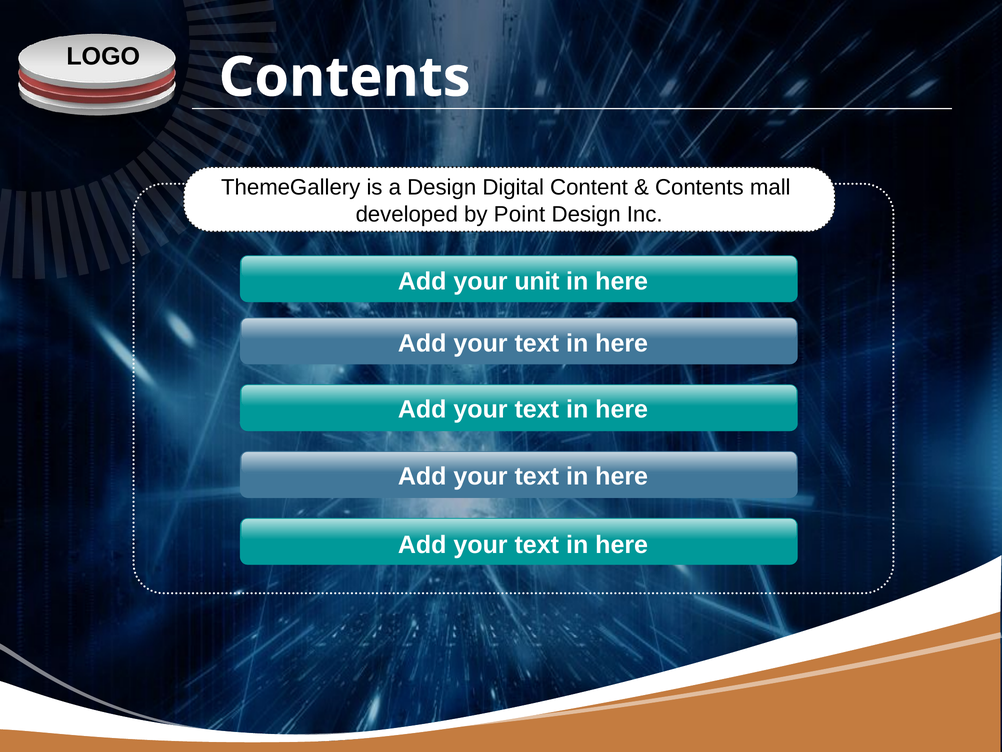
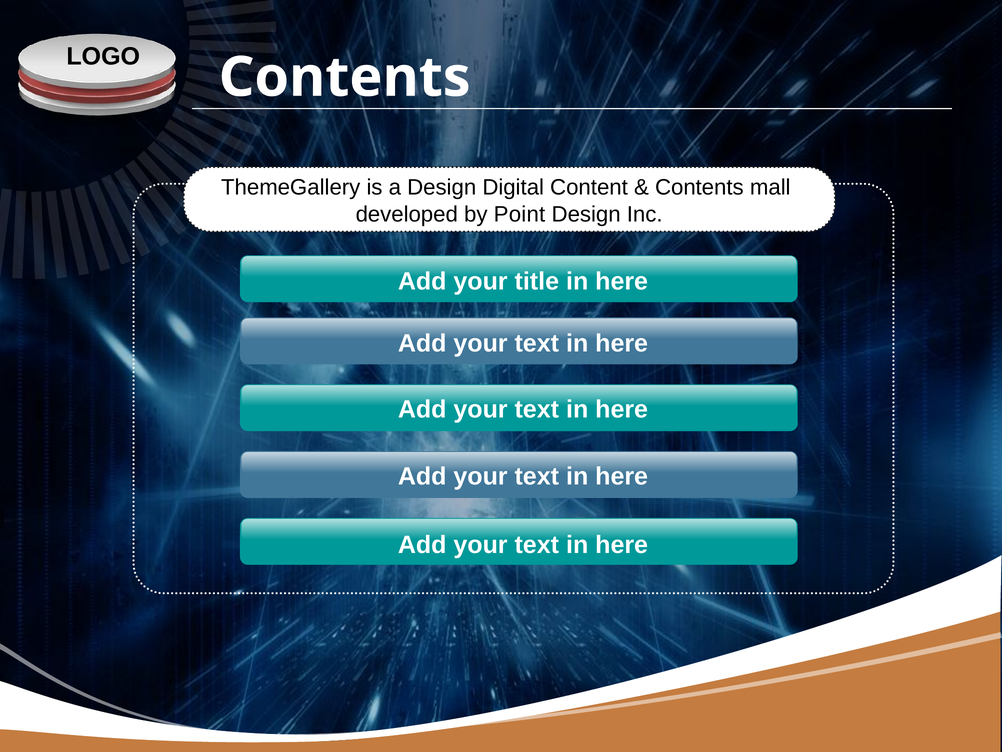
unit: unit -> title
